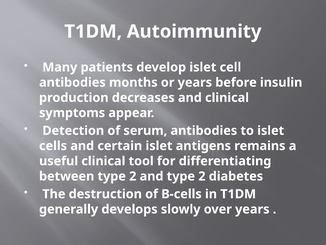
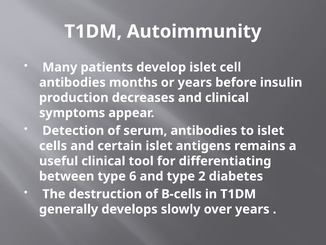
between type 2: 2 -> 6
